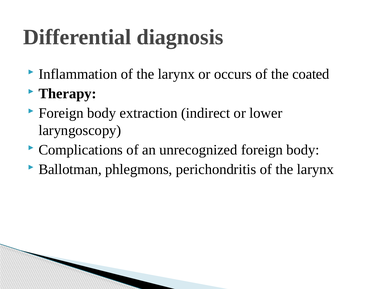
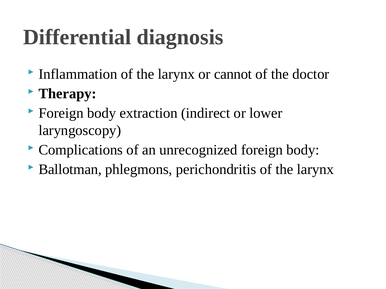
occurs: occurs -> cannot
coated: coated -> doctor
